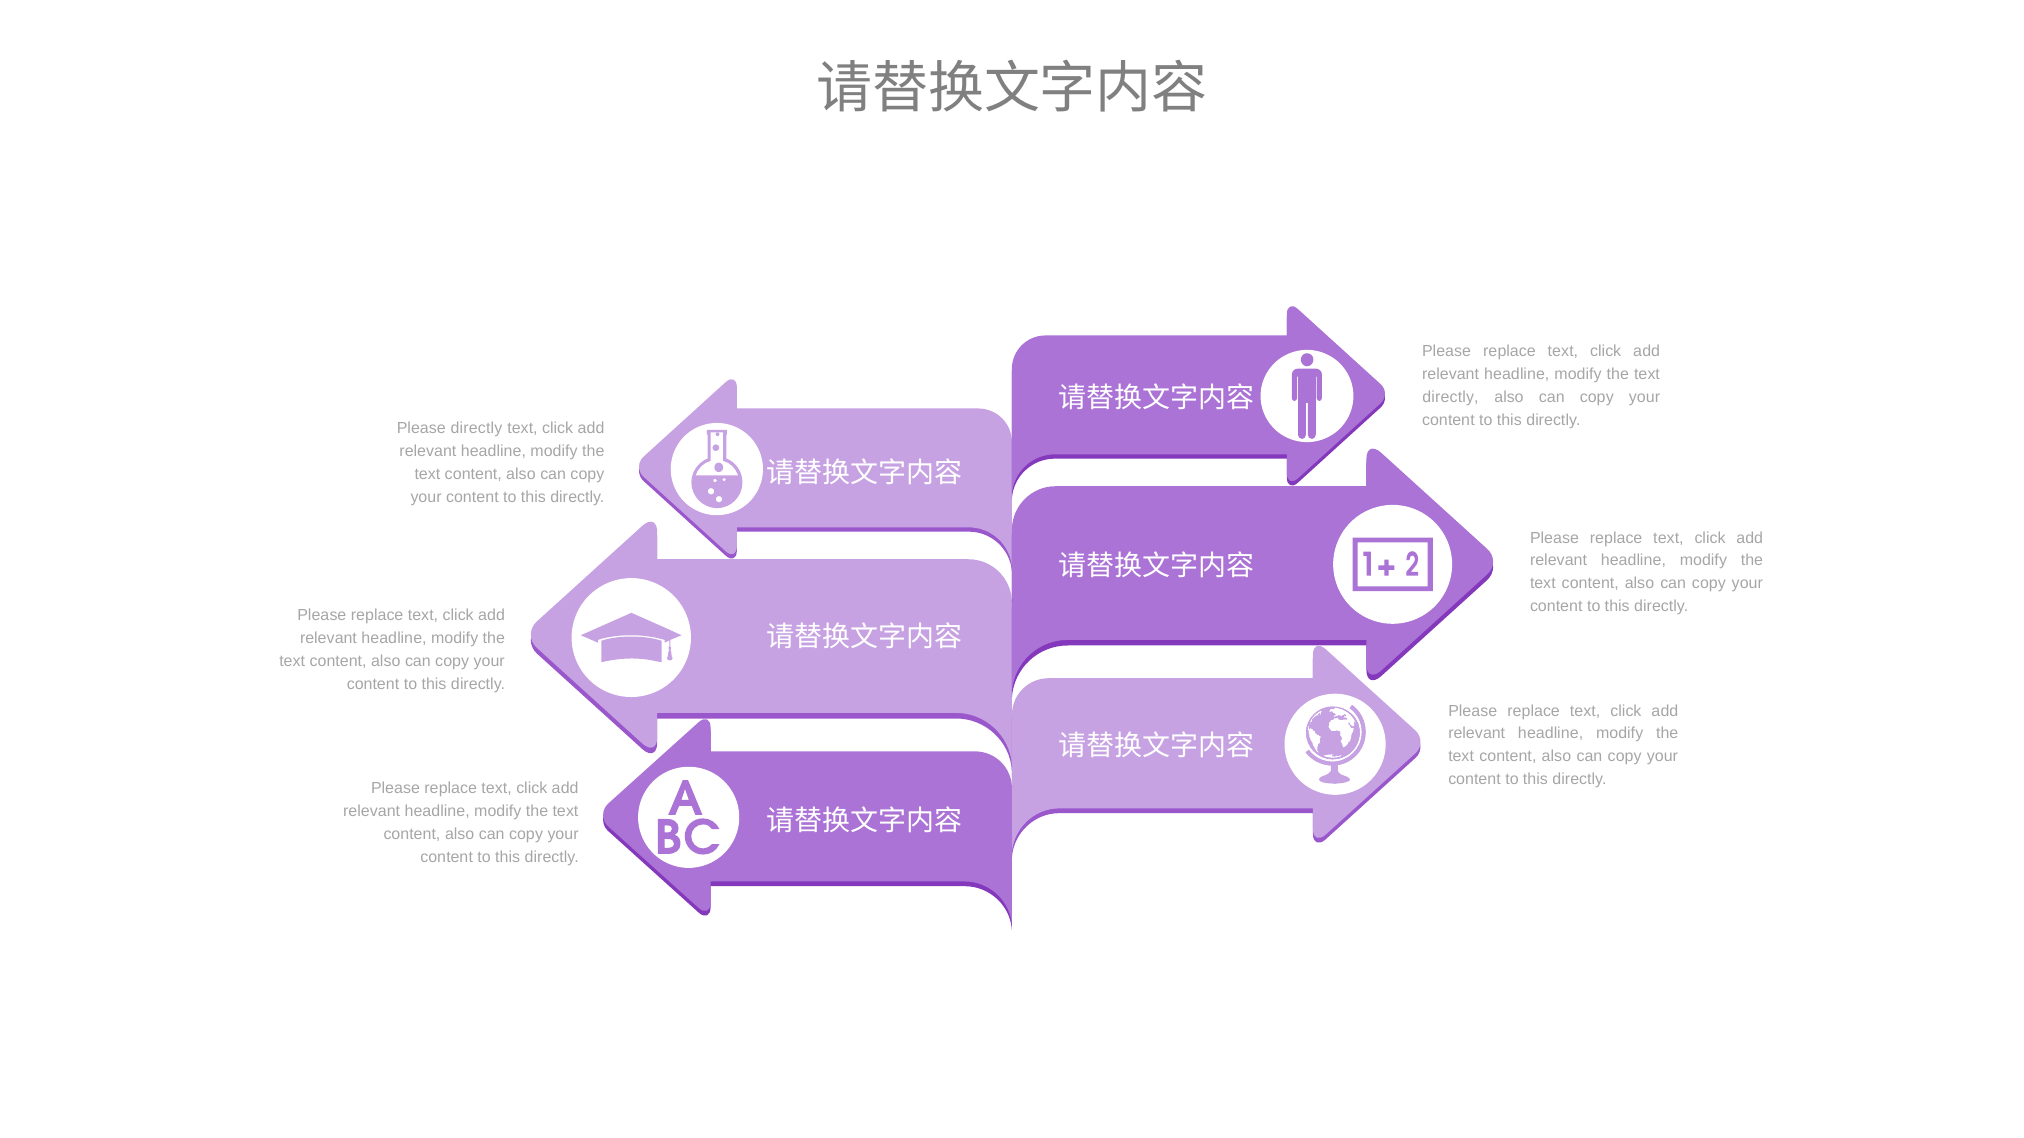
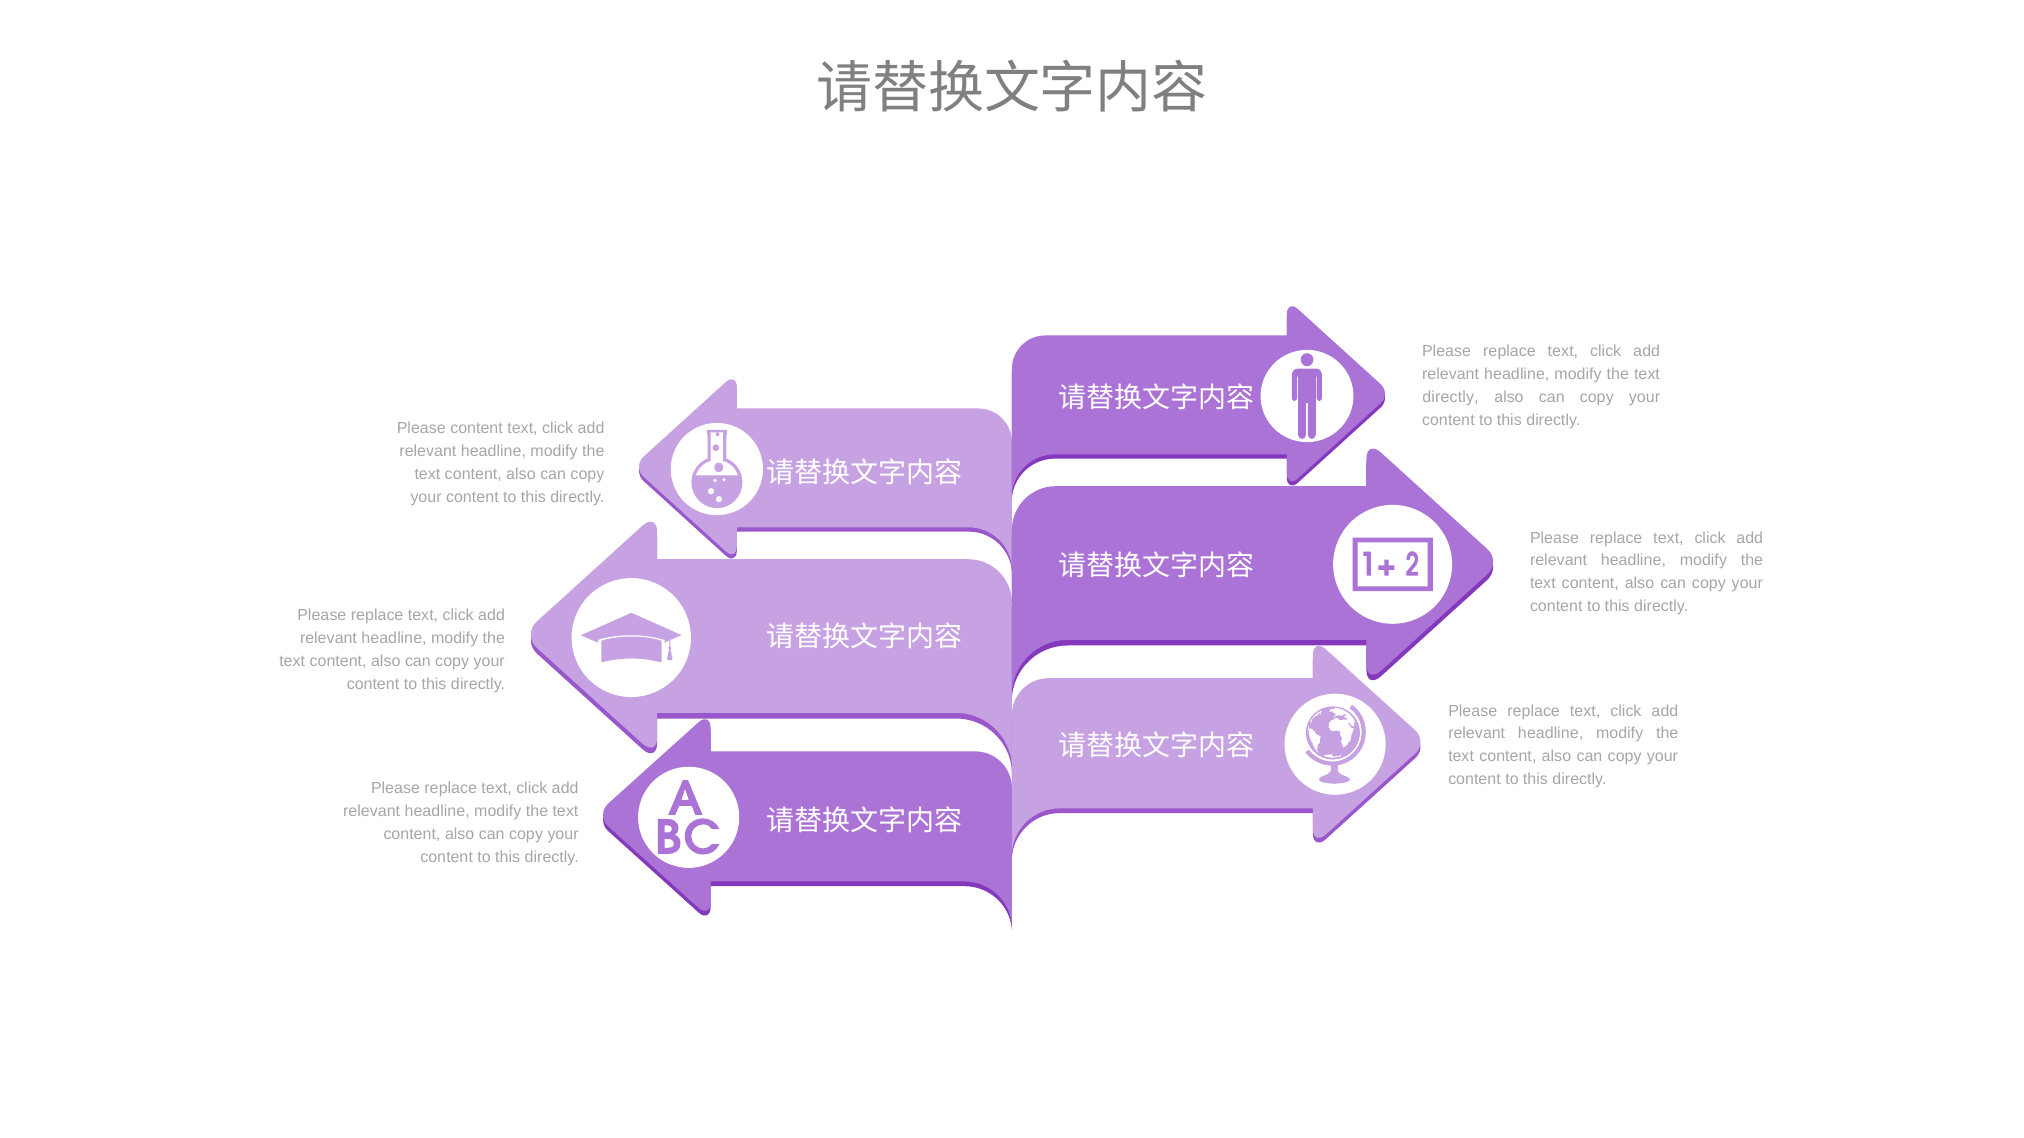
Please directly: directly -> content
